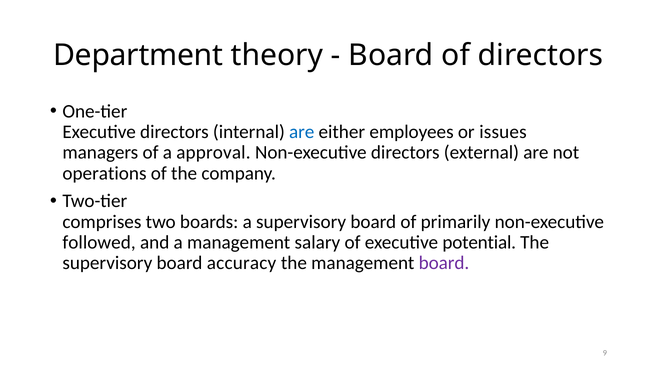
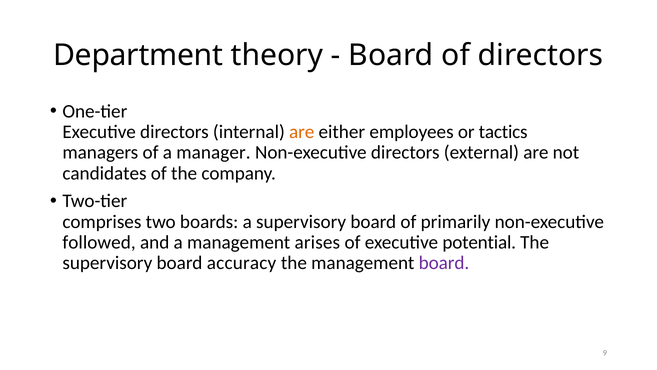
are at (302, 132) colour: blue -> orange
issues: issues -> tactics
approval: approval -> manager
operations: operations -> candidates
salary: salary -> arises
